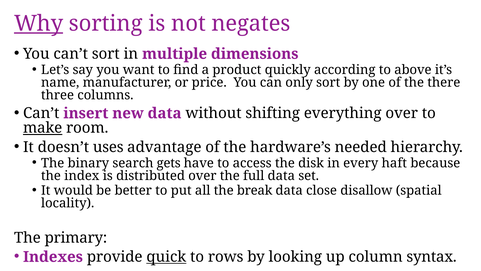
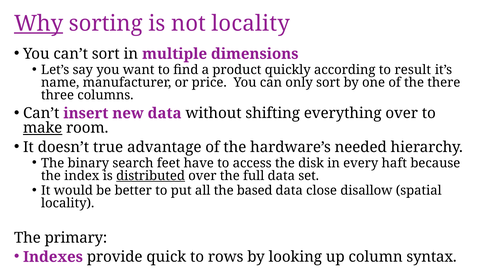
not negates: negates -> locality
above: above -> result
uses: uses -> true
gets: gets -> feet
distributed underline: none -> present
break: break -> based
quick underline: present -> none
